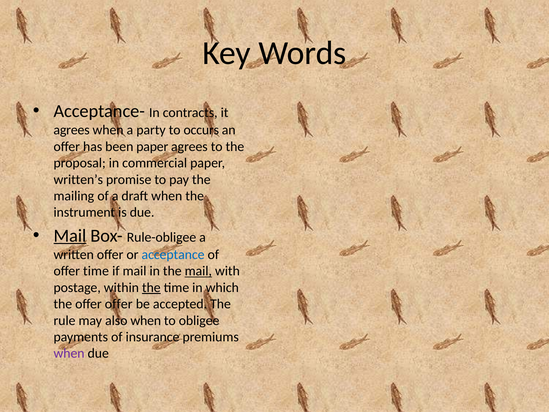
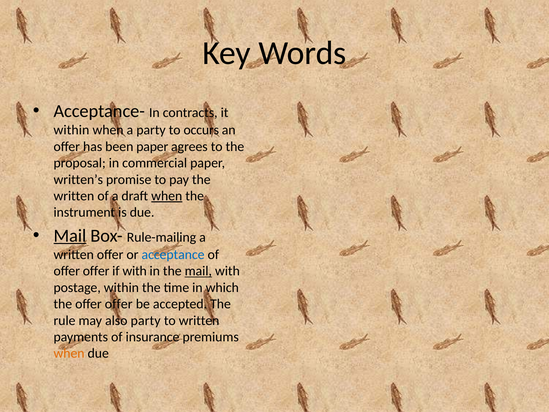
agrees at (72, 130): agrees -> within
mailing at (74, 196): mailing -> written
when at (167, 196) underline: none -> present
Rule-obligee: Rule-obligee -> Rule-mailing
time at (96, 271): time -> offer
if mail: mail -> with
the at (151, 287) underline: present -> none
also when: when -> party
to obligee: obligee -> written
when at (69, 353) colour: purple -> orange
